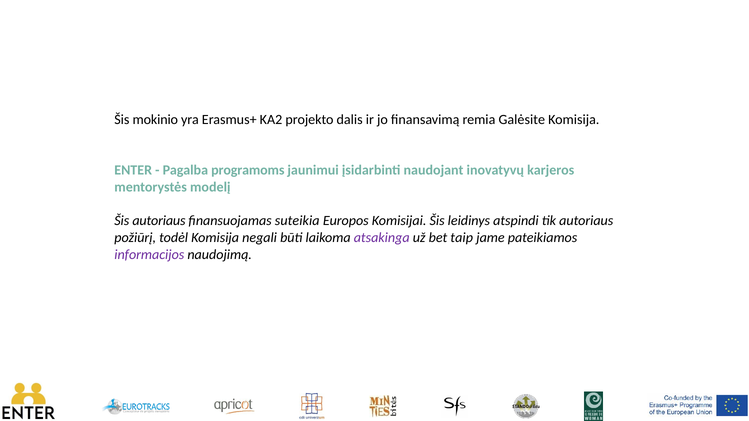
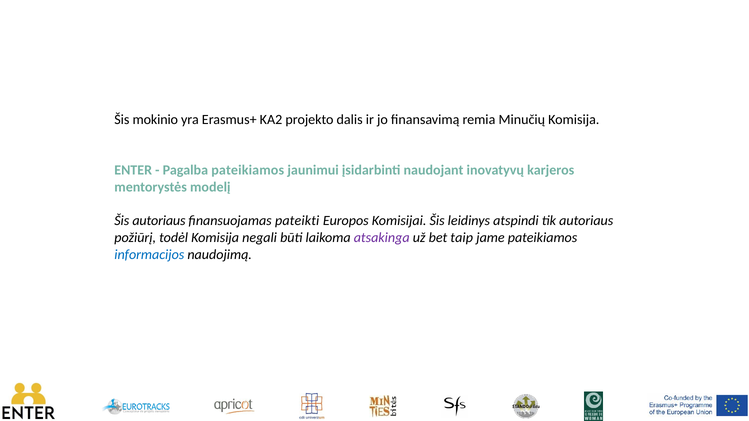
Galėsite: Galėsite -> Minučių
Pagalba programoms: programoms -> pateikiamos
suteikia: suteikia -> pateikti
informacijos colour: purple -> blue
